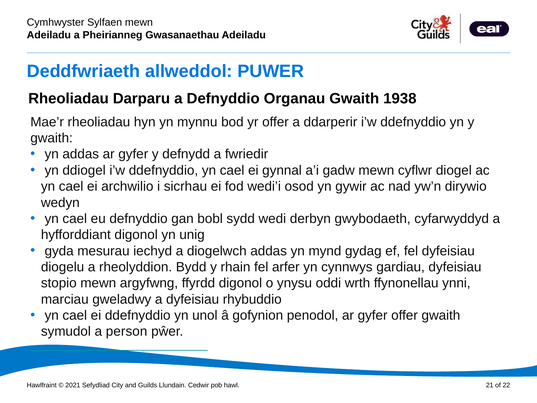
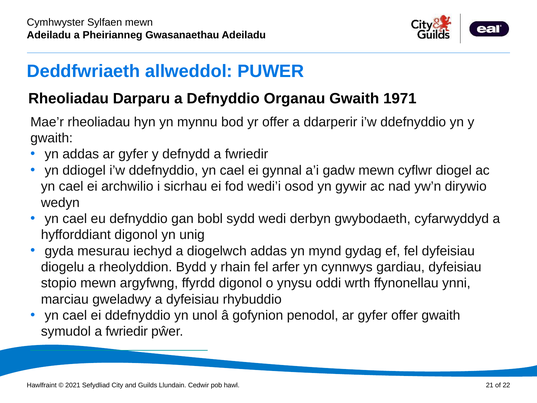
1938: 1938 -> 1971
symudol a person: person -> fwriedir
